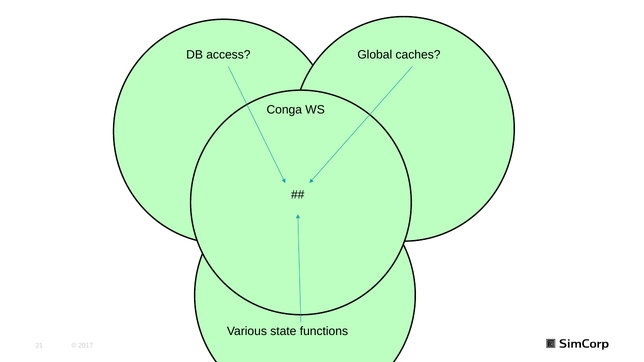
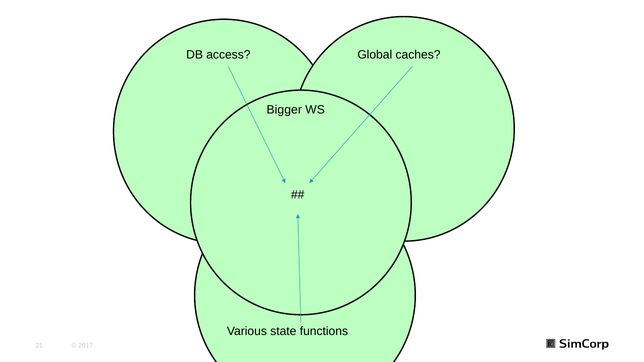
Conga: Conga -> Bigger
